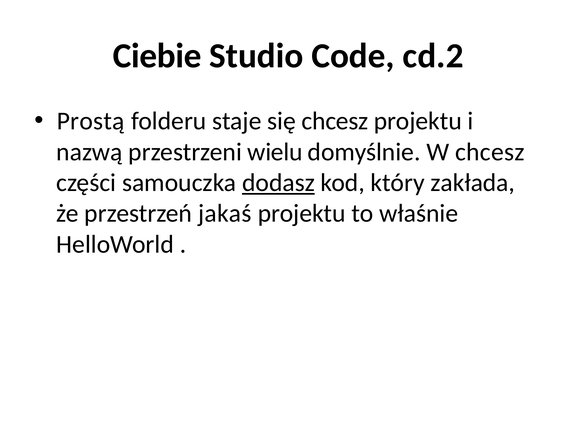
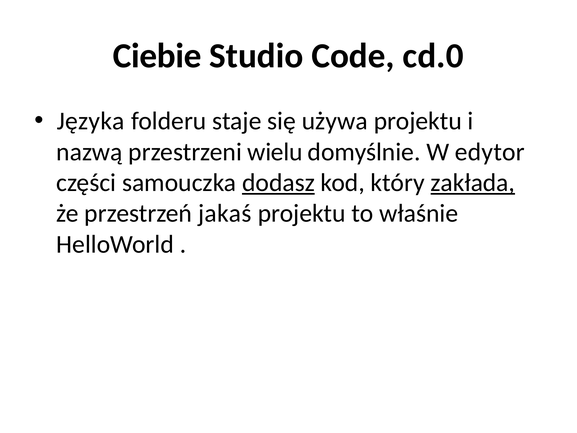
cd.2: cd.2 -> cd.0
Prostą: Prostą -> Języka
się chcesz: chcesz -> używa
W chcesz: chcesz -> edytor
zakłada underline: none -> present
